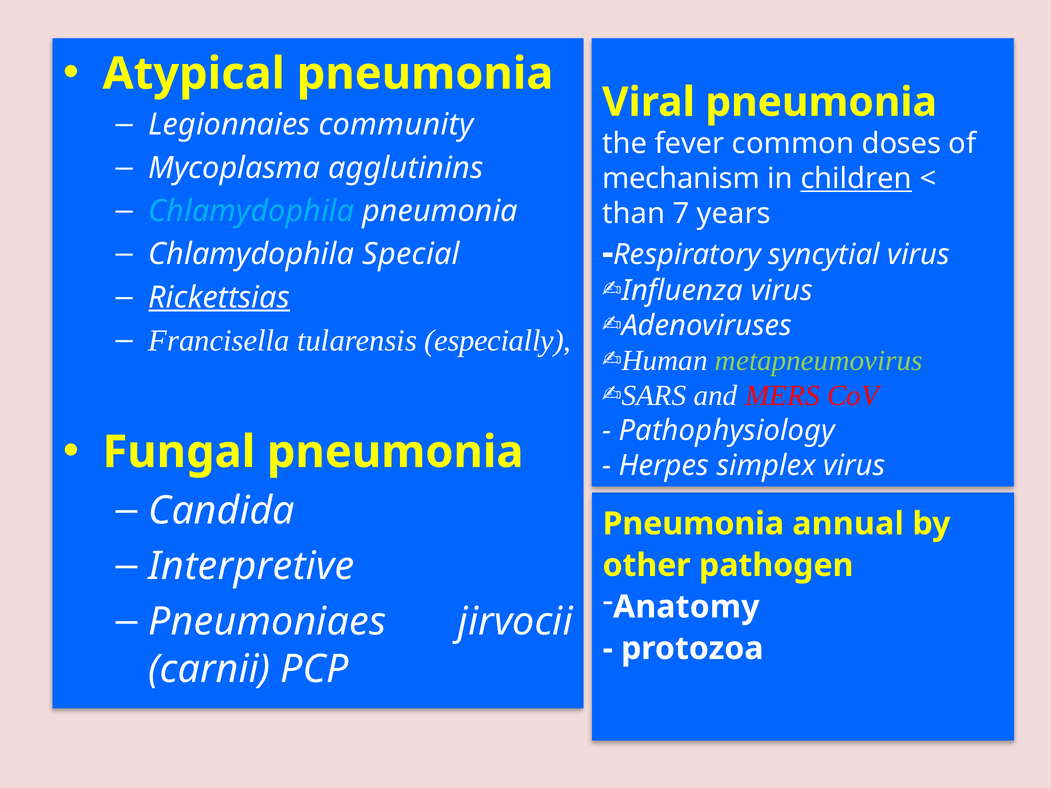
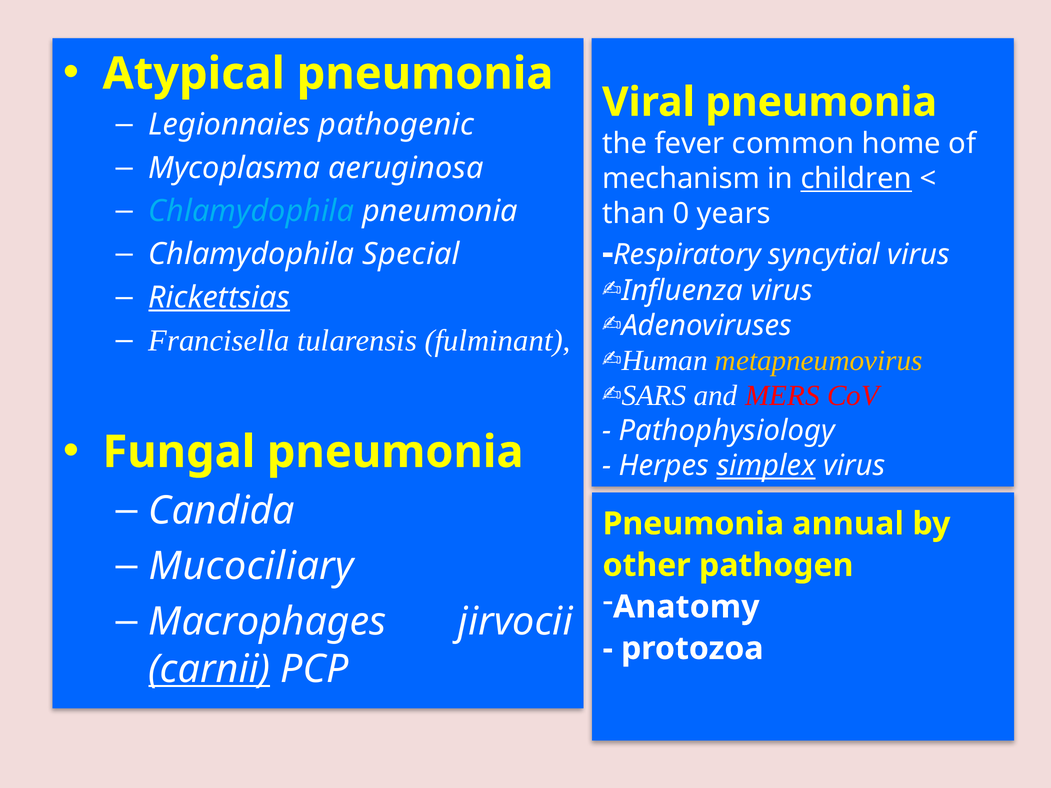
community: community -> pathogenic
doses: doses -> home
agglutinins: agglutinins -> aeruginosa
7: 7 -> 0
especially: especially -> fulminant
metapneumovirus colour: light green -> yellow
simplex underline: none -> present
Interpretive: Interpretive -> Mucociliary
Pneumoniaes: Pneumoniaes -> Macrophages
carnii underline: none -> present
